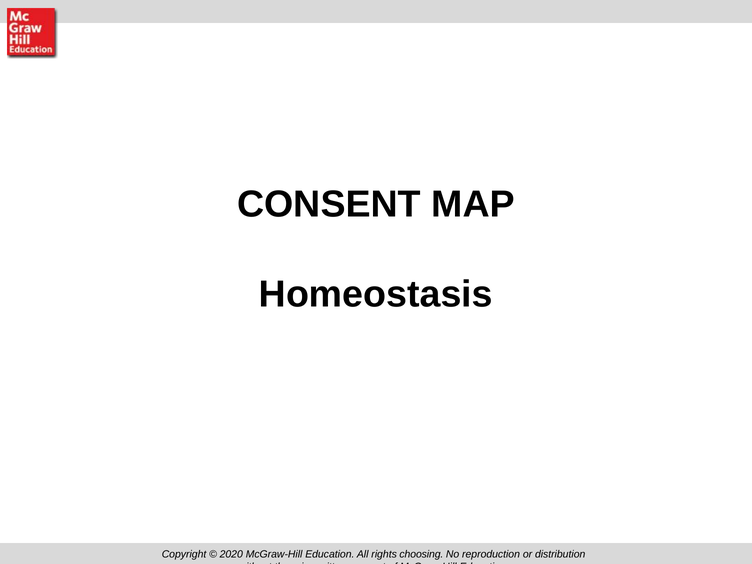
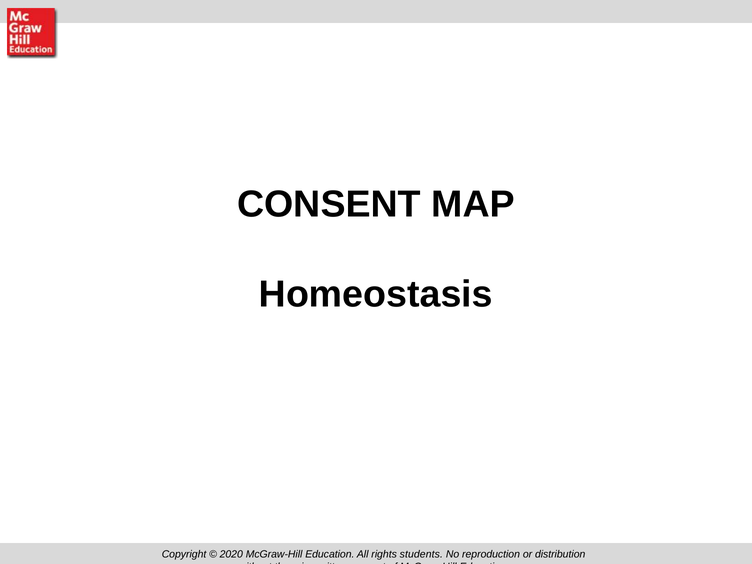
choosing: choosing -> students
